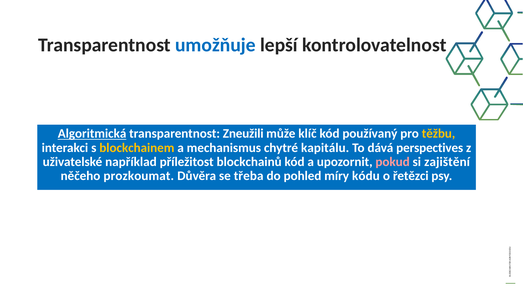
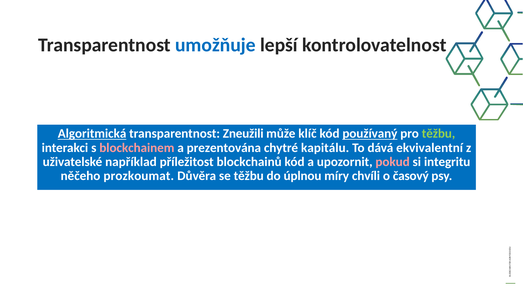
používaný underline: none -> present
těžbu at (438, 134) colour: yellow -> light green
blockchainem colour: yellow -> pink
mechanismus: mechanismus -> prezentována
perspectives: perspectives -> ekvivalentní
zajištění: zajištění -> integritu
se třeba: třeba -> těžbu
pohled: pohled -> úplnou
kódu: kódu -> chvíli
řetězci: řetězci -> časový
